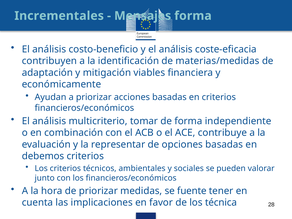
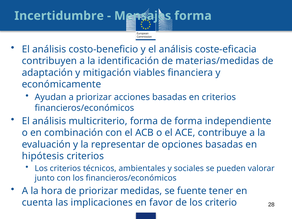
Incrementales: Incrementales -> Incertidumbre
multicriterio tomar: tomar -> forma
debemos: debemos -> hipótesis
técnica: técnica -> criterio
